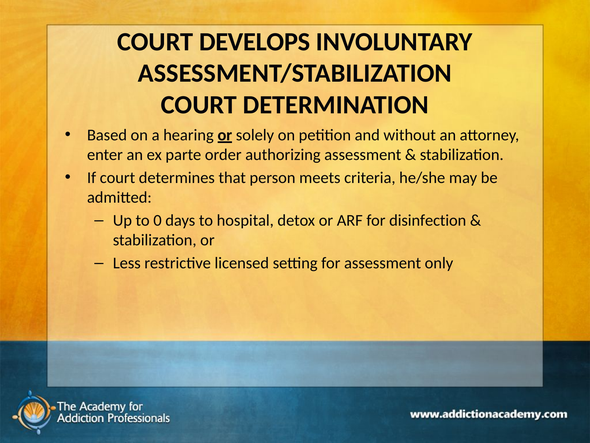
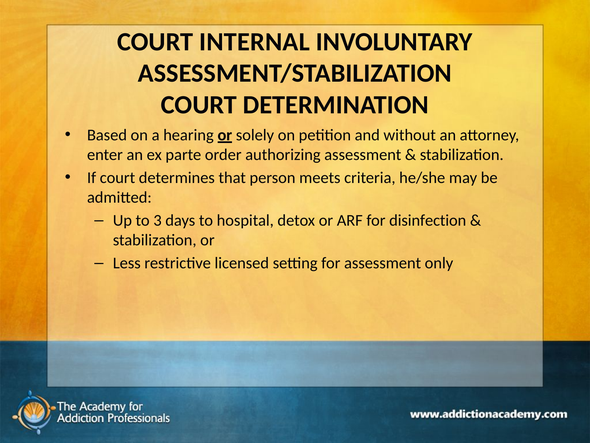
DEVELOPS: DEVELOPS -> INTERNAL
0: 0 -> 3
